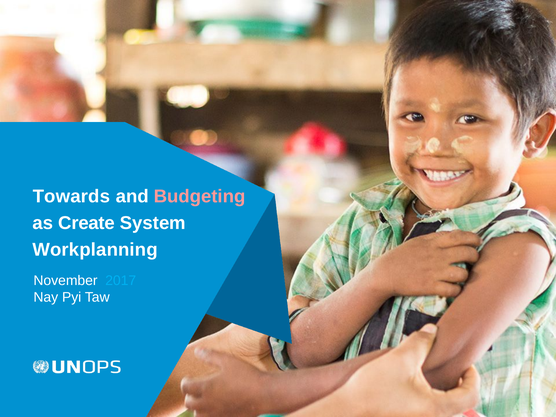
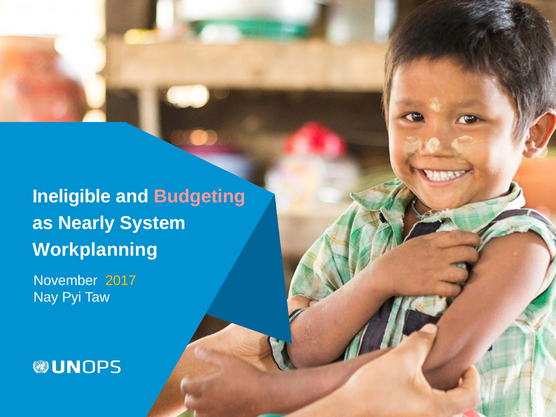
Towards: Towards -> Ineligible
Create: Create -> Nearly
2017 colour: light blue -> yellow
